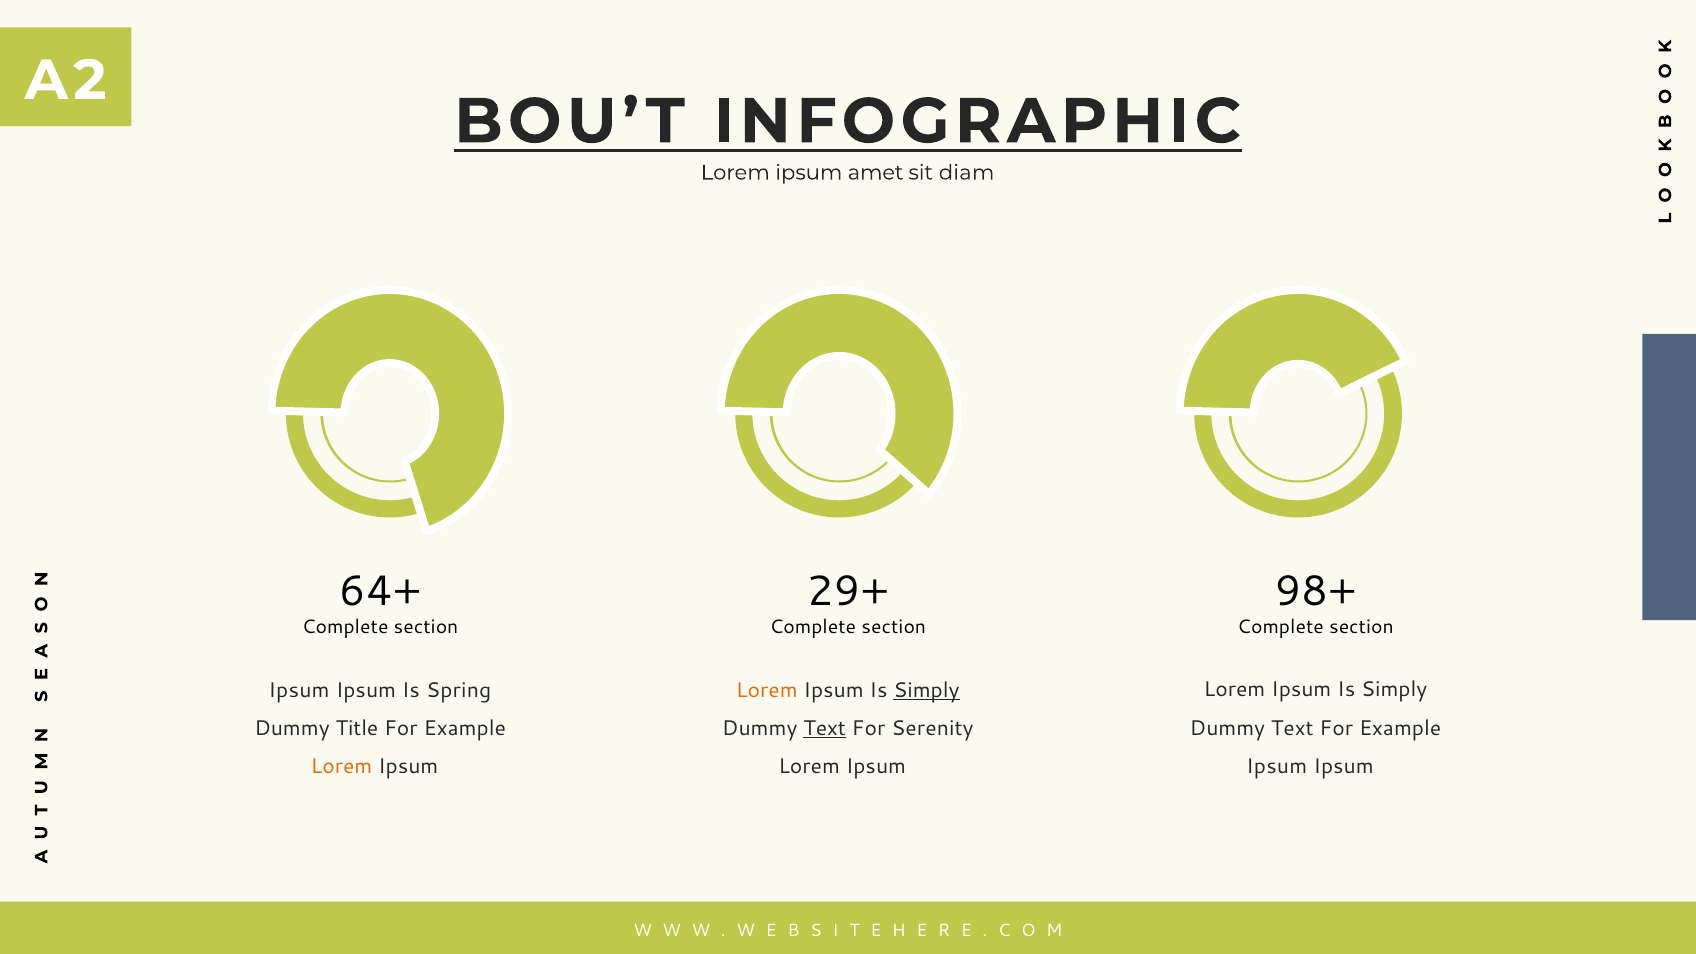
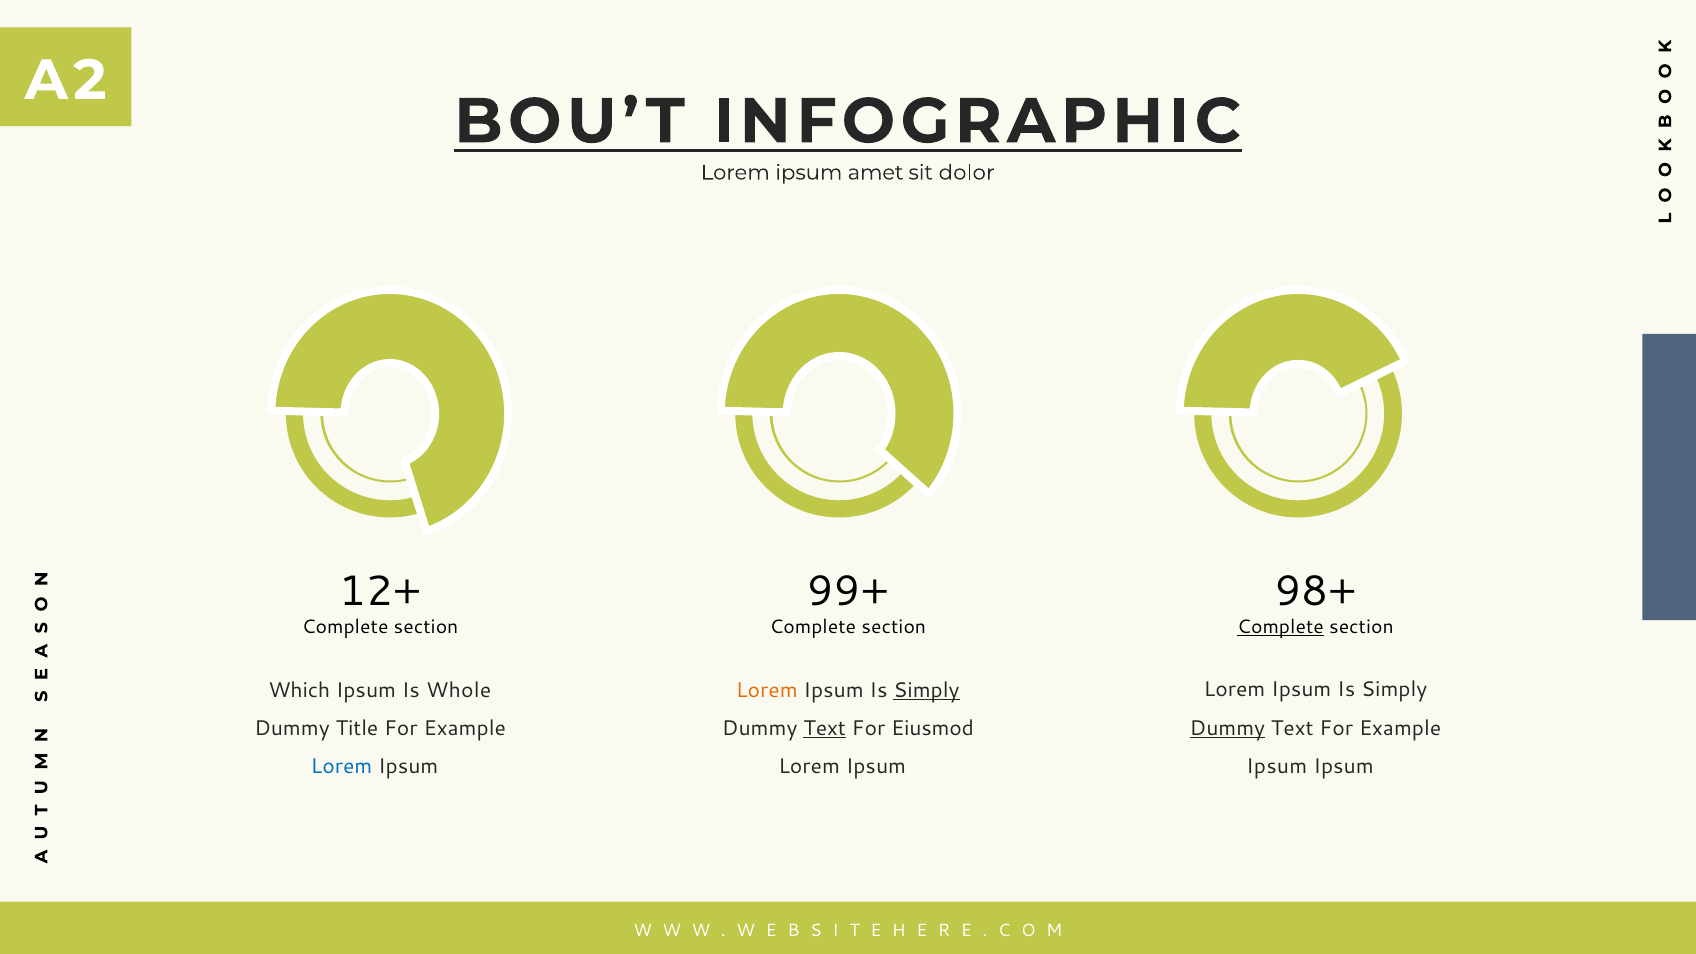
diam: diam -> dolor
64+: 64+ -> 12+
29+: 29+ -> 99+
Complete at (1281, 627) underline: none -> present
Ipsum at (299, 691): Ipsum -> Which
Spring: Spring -> Whole
Dummy at (1227, 728) underline: none -> present
Serenity: Serenity -> Eiusmod
Lorem at (341, 767) colour: orange -> blue
